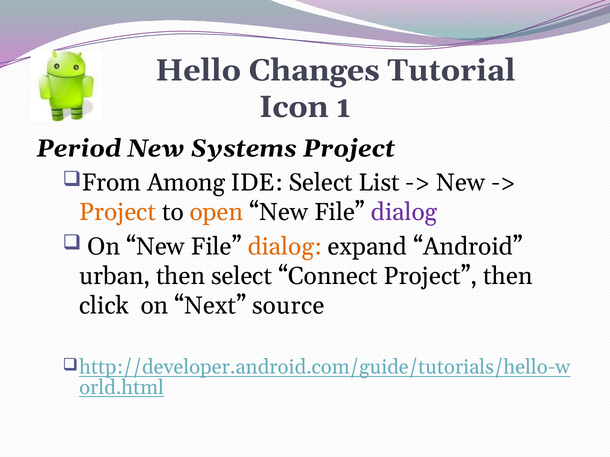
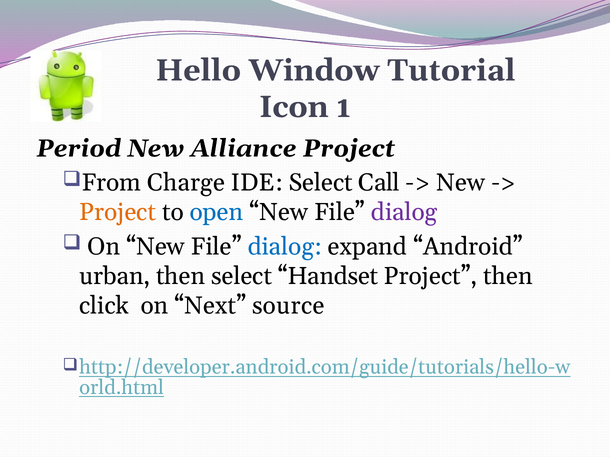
Changes: Changes -> Window
Systems: Systems -> Alliance
Among: Among -> Charge
List: List -> Call
open colour: orange -> blue
dialog at (285, 247) colour: orange -> blue
Connect: Connect -> Handset
